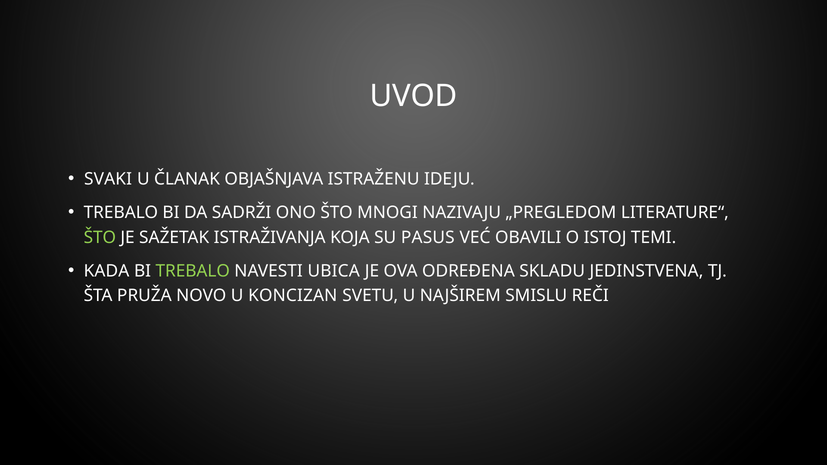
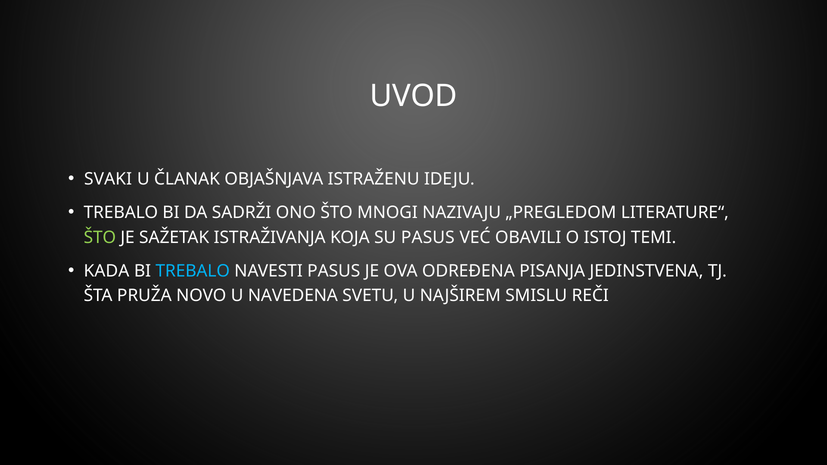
TREBALO at (193, 271) colour: light green -> light blue
NAVESTI UBICA: UBICA -> PASUS
SKLADU: SKLADU -> PISANJA
KONCIZAN: KONCIZAN -> NAVEDENA
